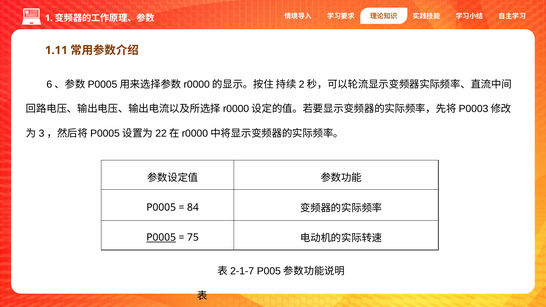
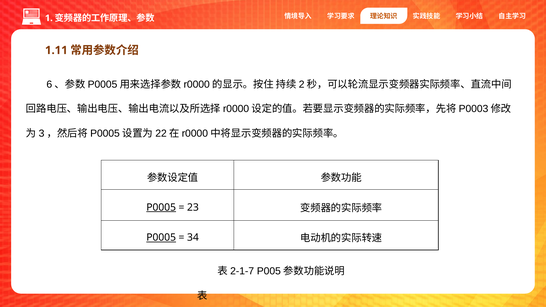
P0005 at (161, 207) underline: none -> present
84: 84 -> 23
75: 75 -> 34
